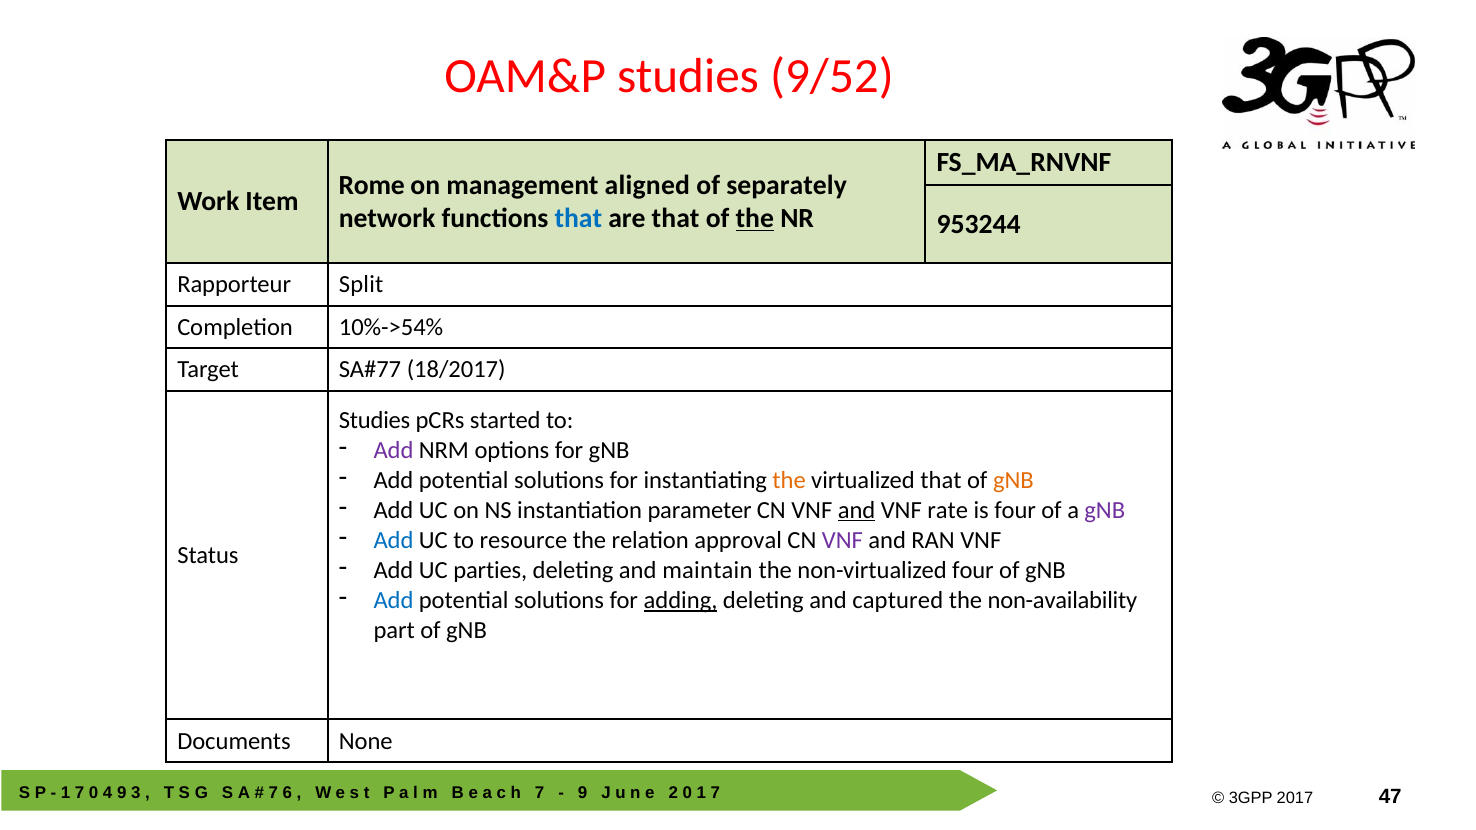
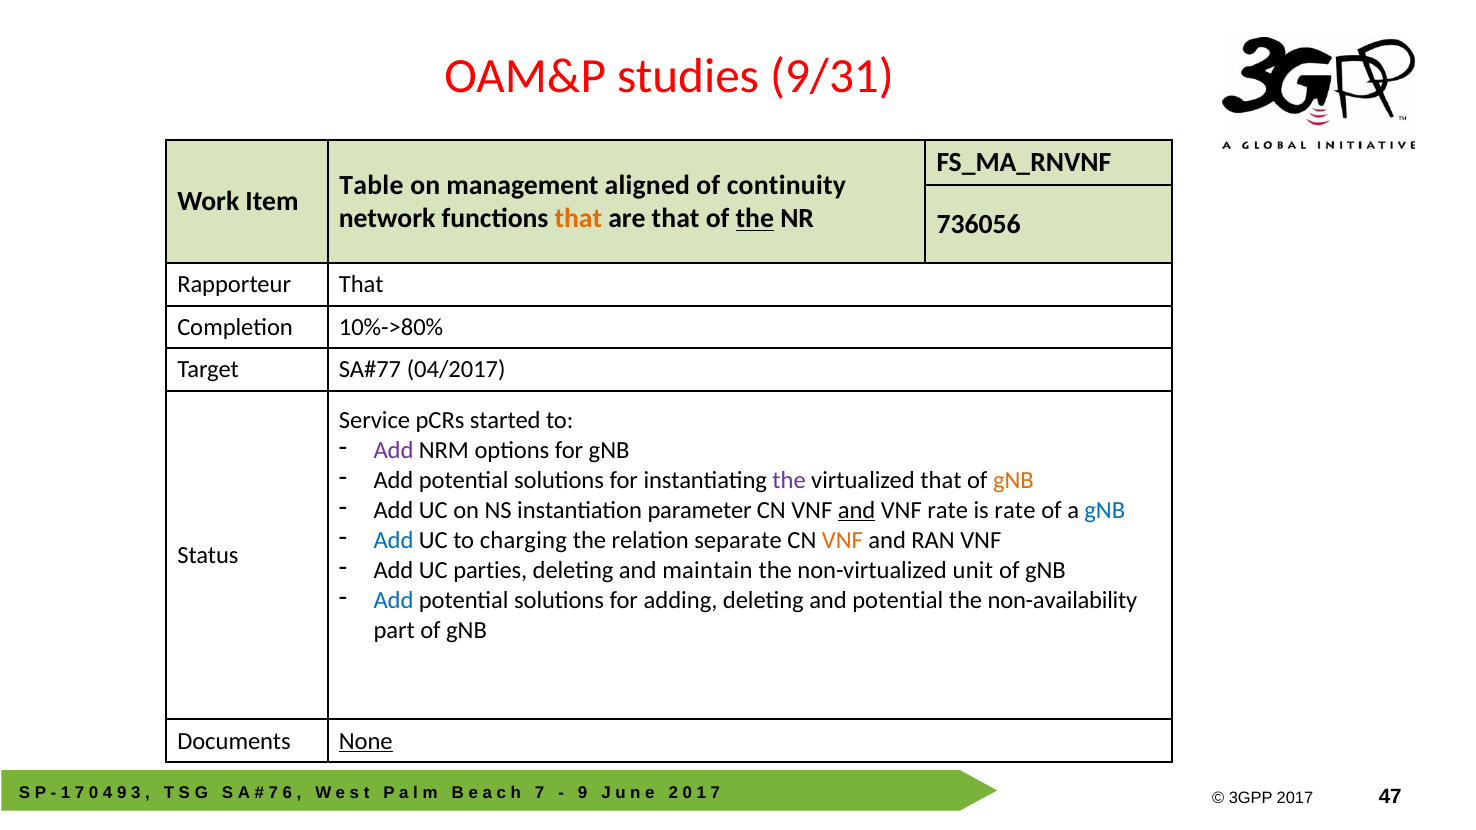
9/52: 9/52 -> 9/31
Rome: Rome -> Table
separately: separately -> continuity
that at (578, 219) colour: blue -> orange
953244: 953244 -> 736056
Rapporteur Split: Split -> That
10%->54%: 10%->54% -> 10%->80%
18/2017: 18/2017 -> 04/2017
Studies at (375, 420): Studies -> Service
the at (789, 480) colour: orange -> purple
is four: four -> rate
gNB at (1105, 510) colour: purple -> blue
resource: resource -> charging
approval: approval -> separate
VNF at (842, 540) colour: purple -> orange
non-virtualized four: four -> unit
adding underline: present -> none
and captured: captured -> potential
None underline: none -> present
